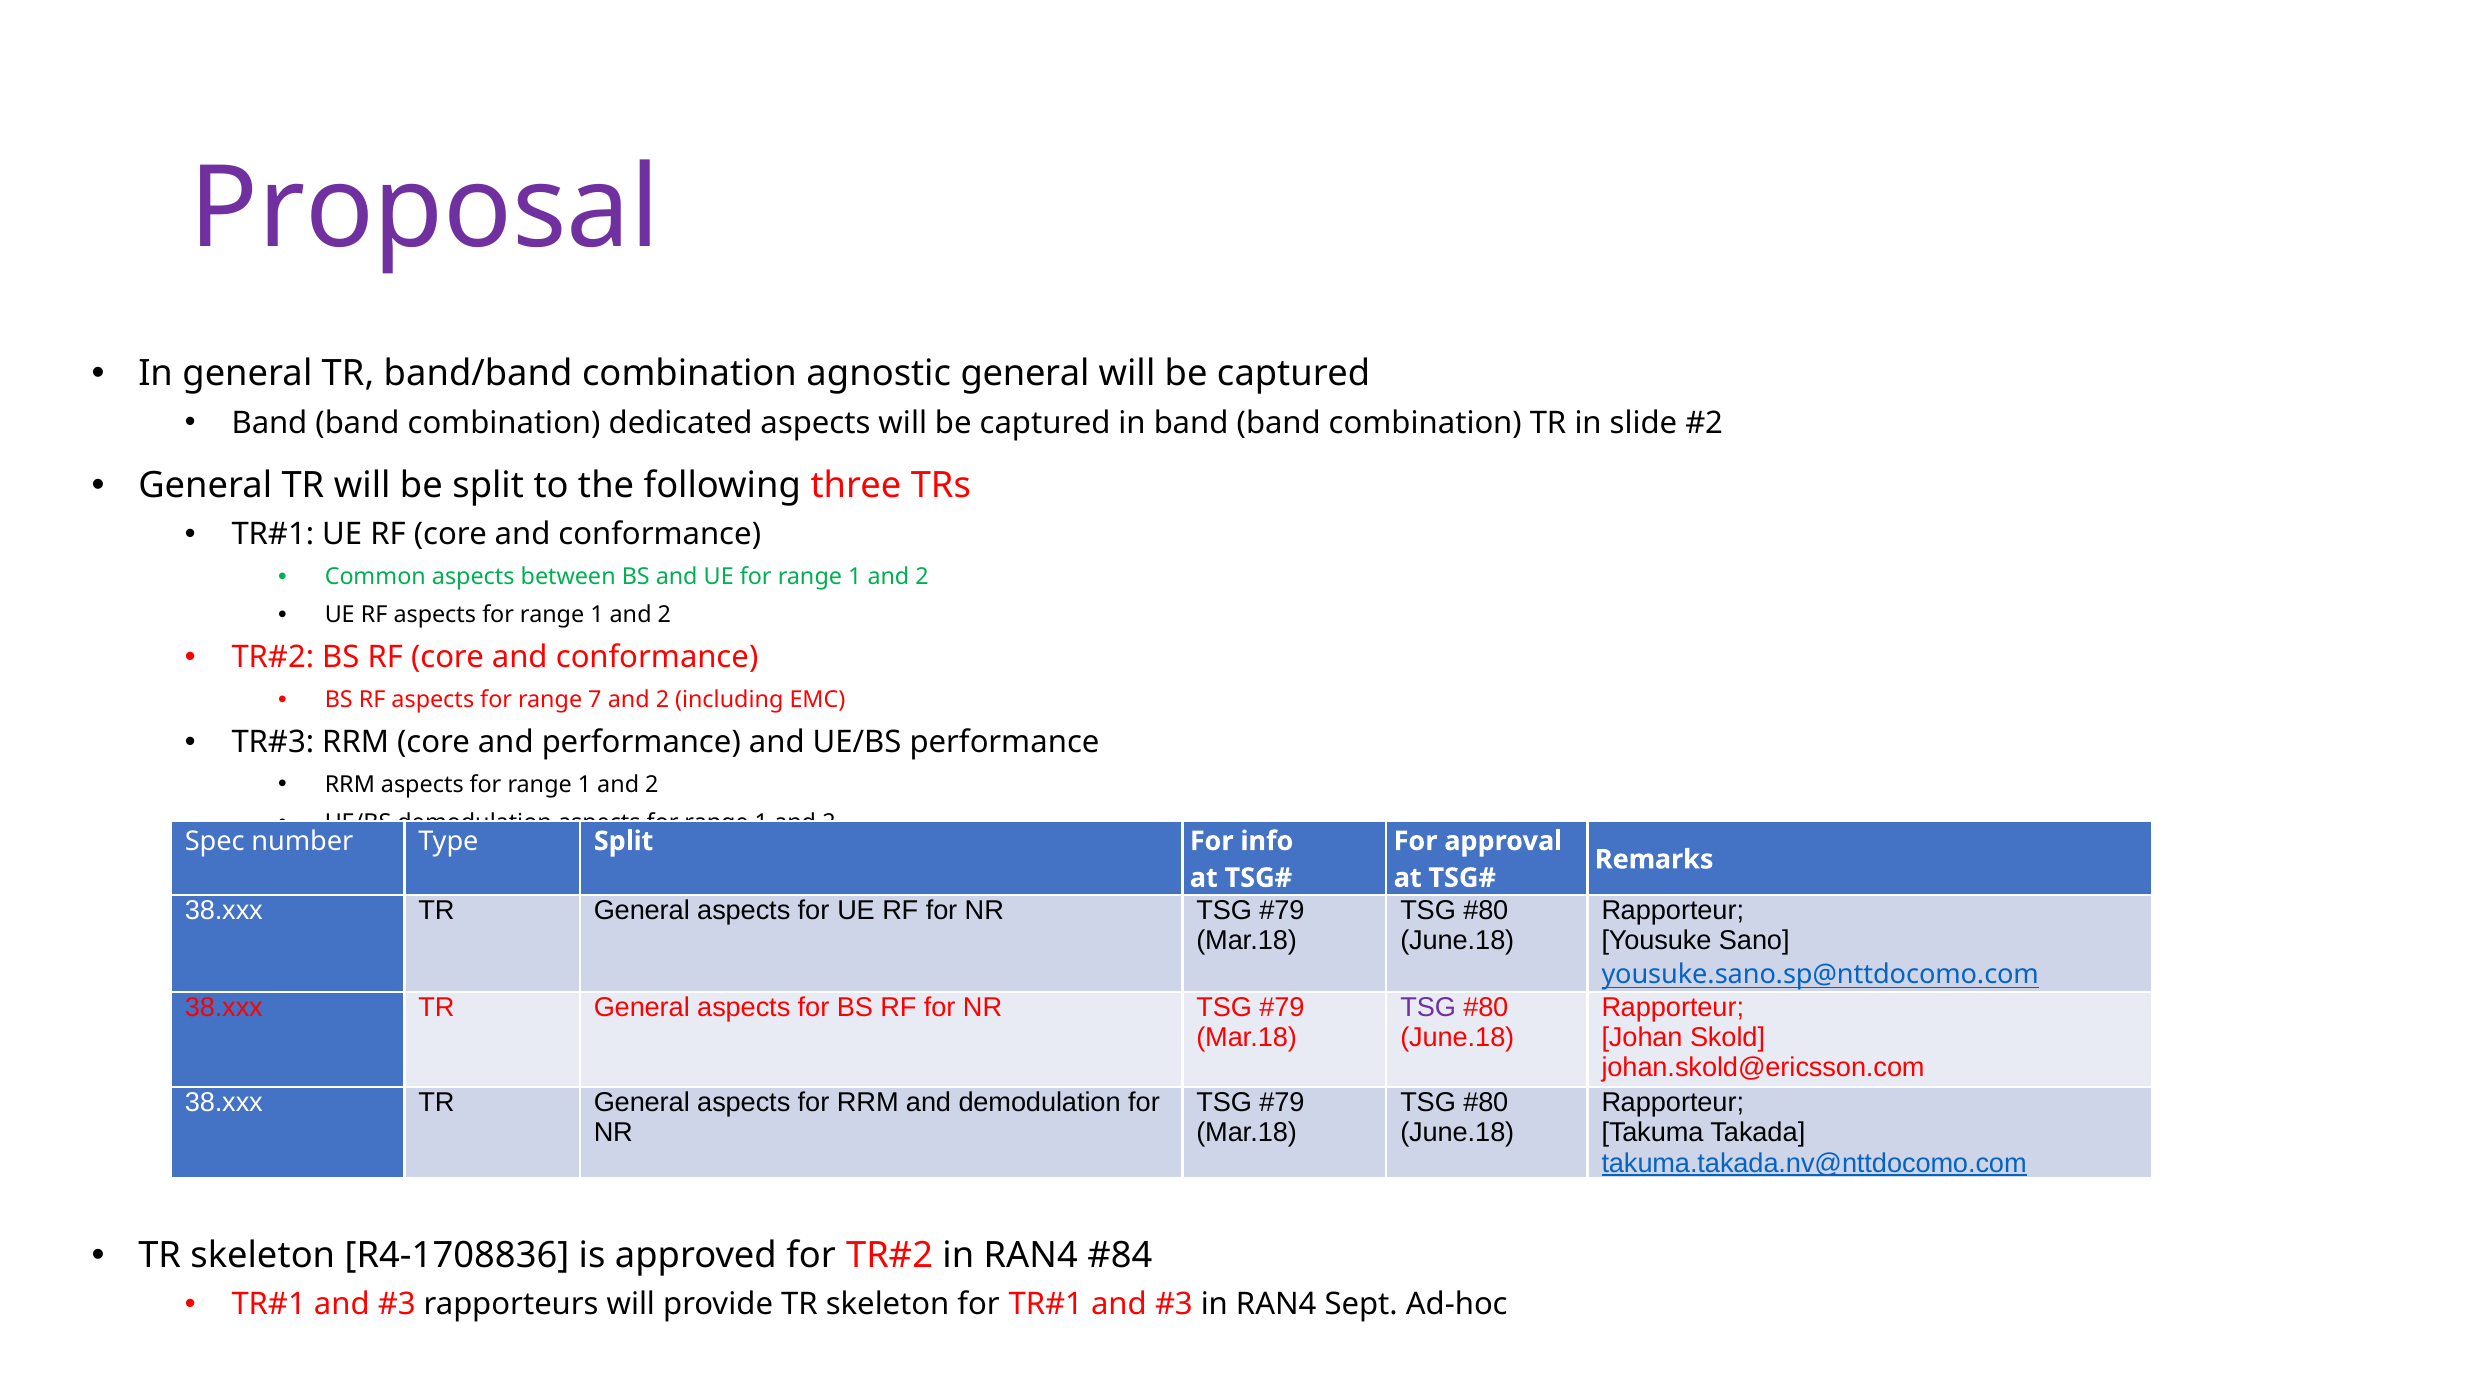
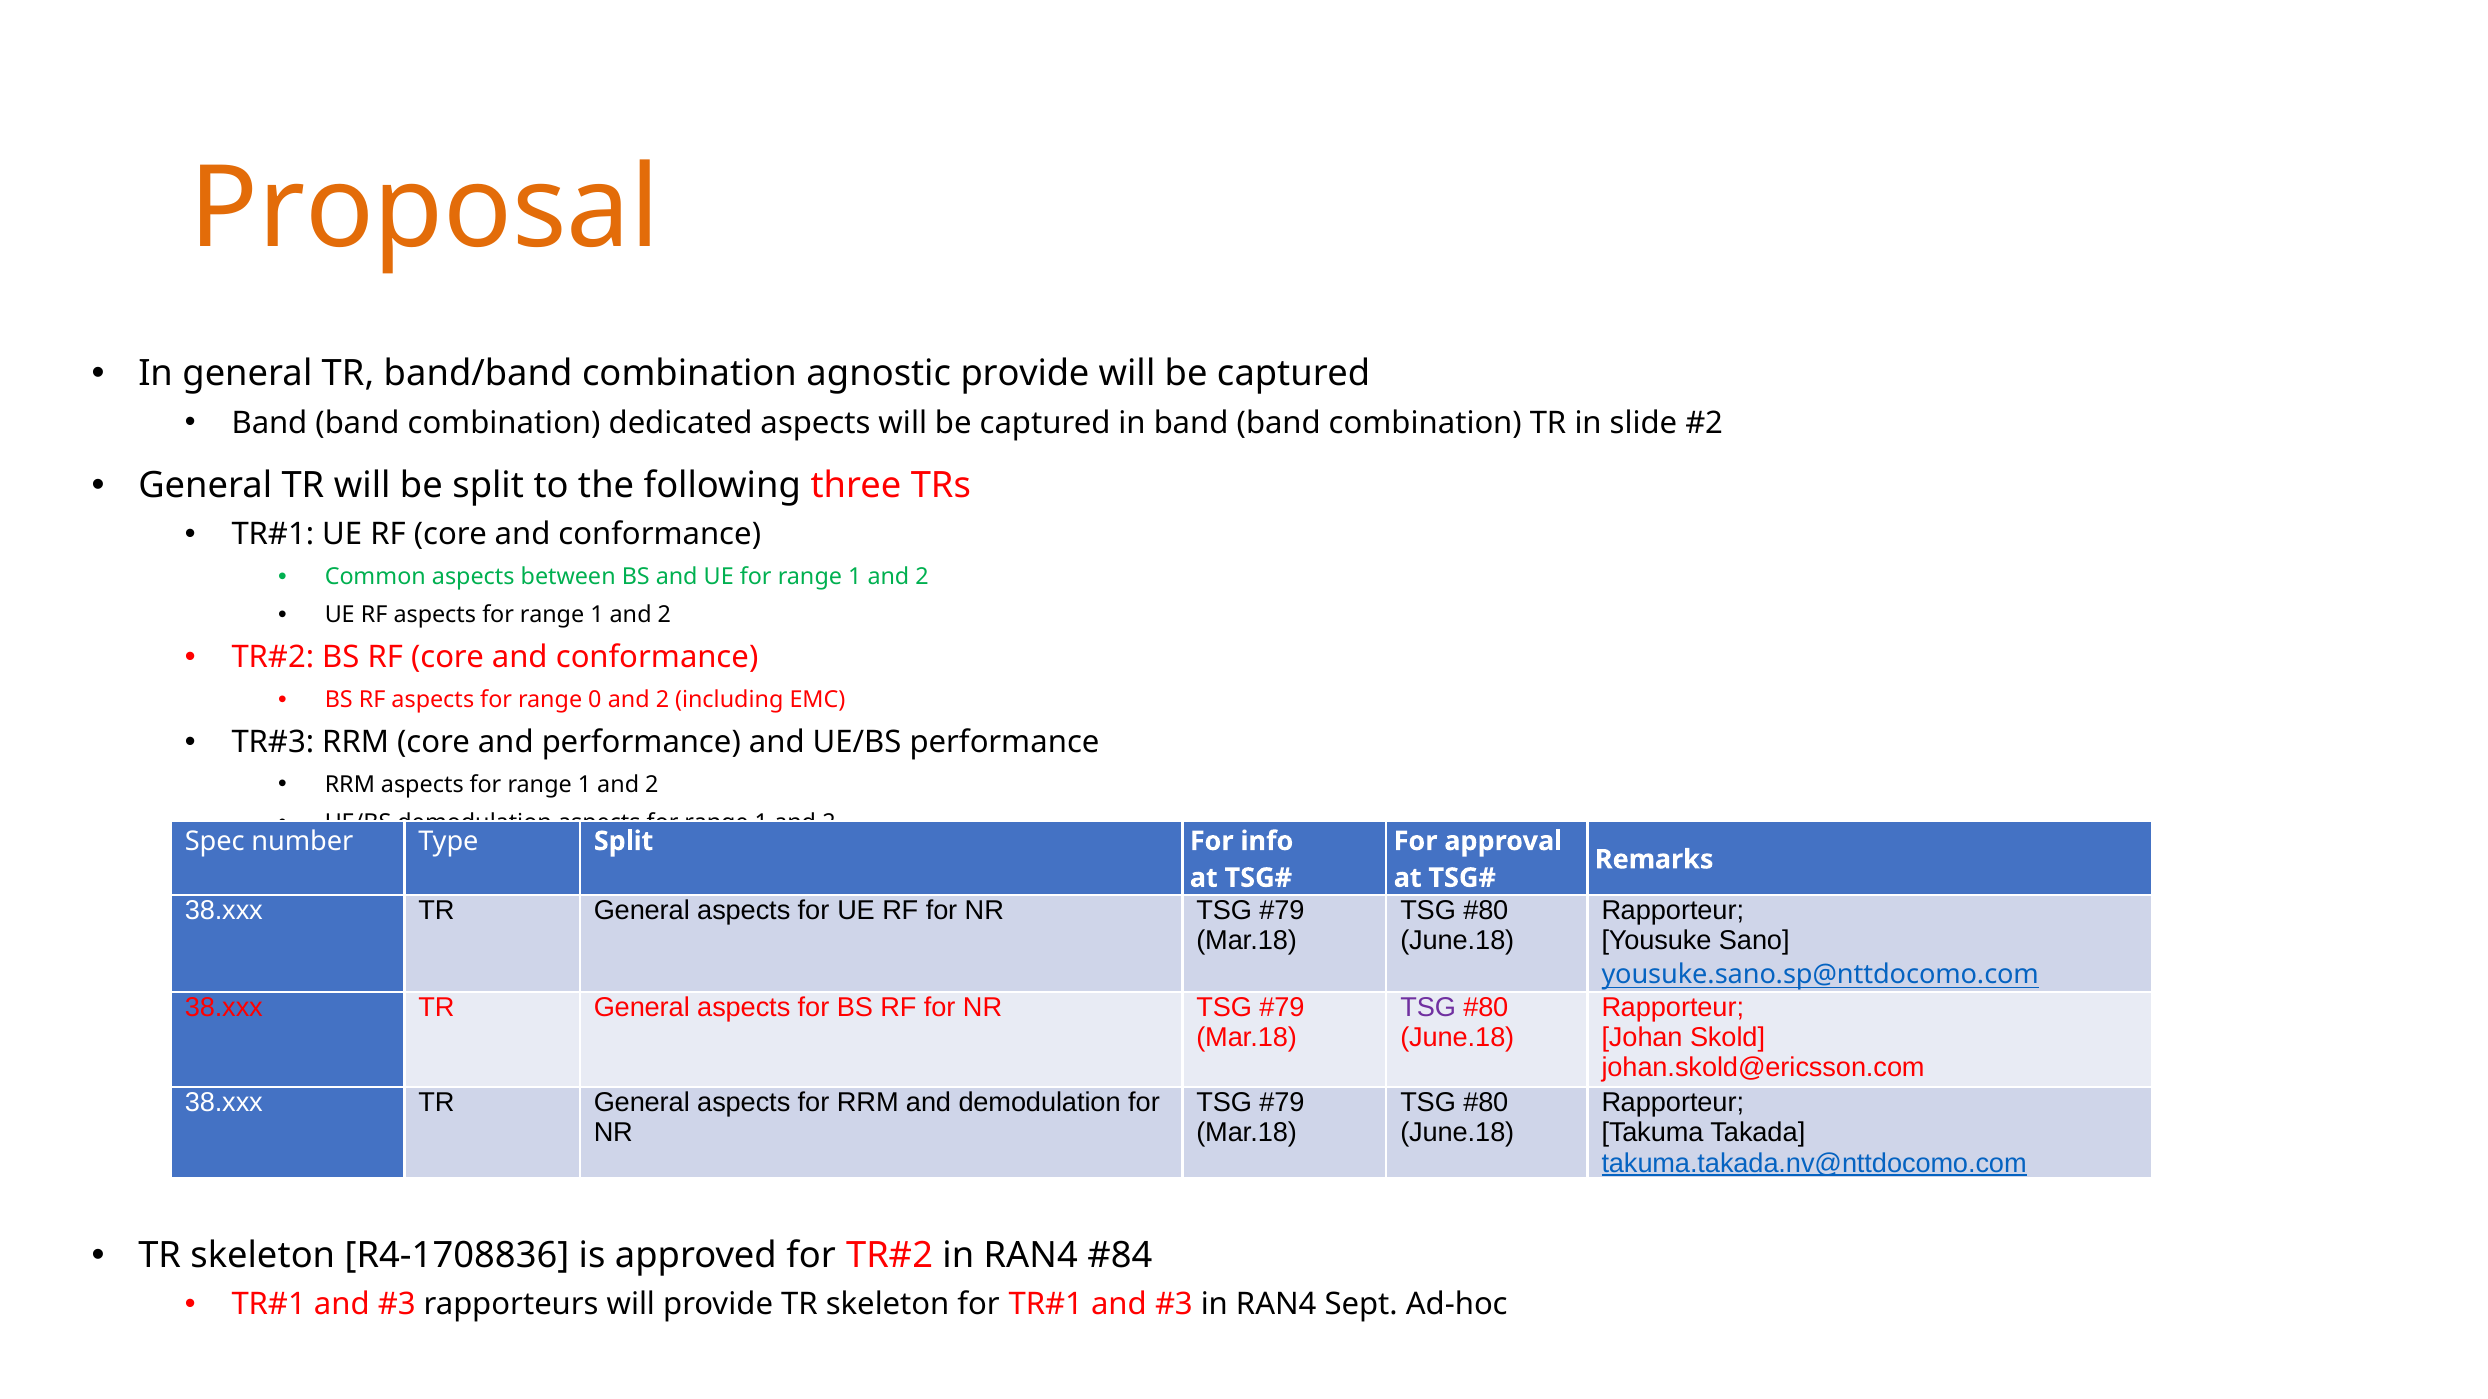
Proposal colour: purple -> orange
agnostic general: general -> provide
7: 7 -> 0
